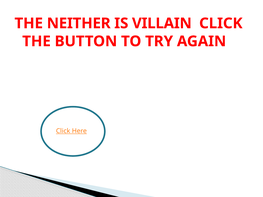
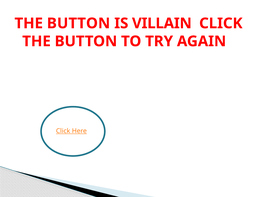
NEITHER at (79, 23): NEITHER -> BUTTON
